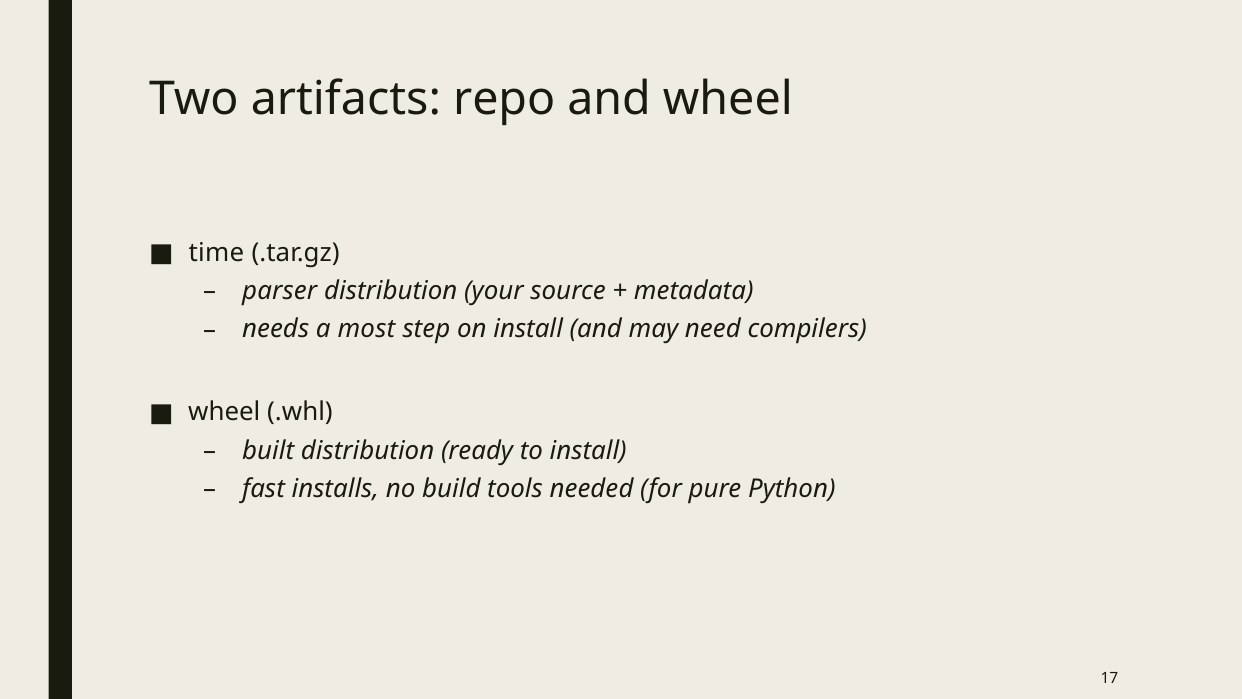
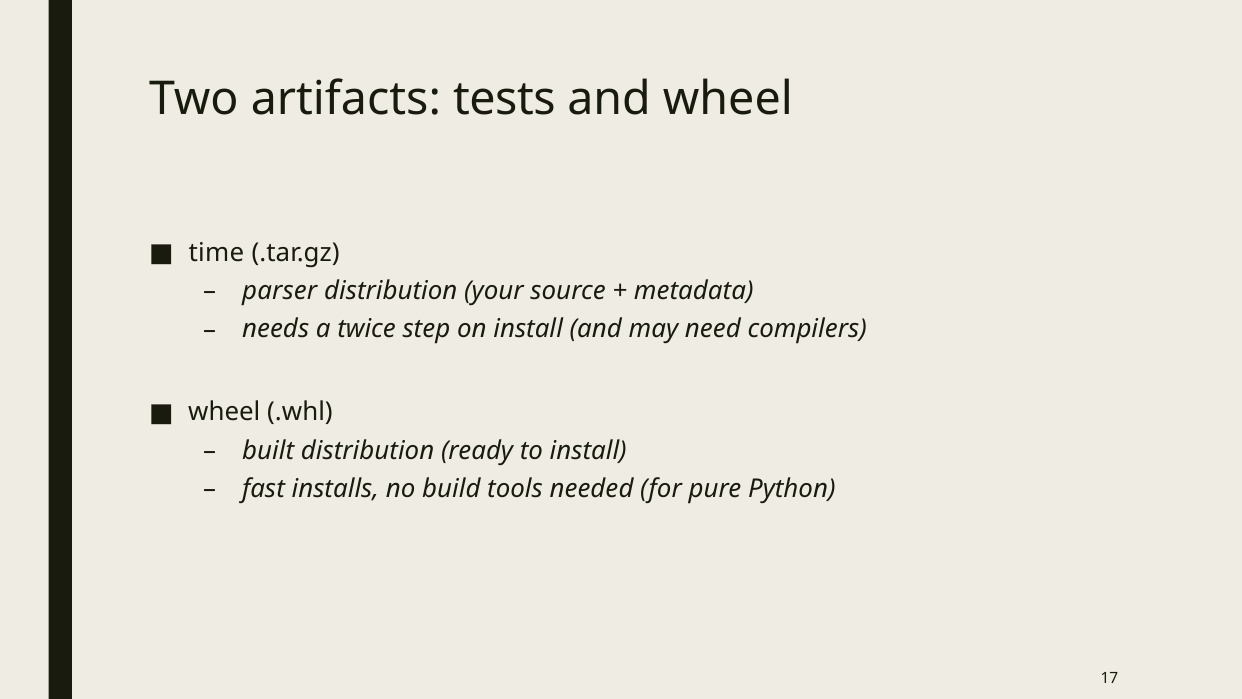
repo: repo -> tests
most: most -> twice
